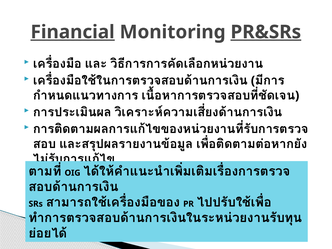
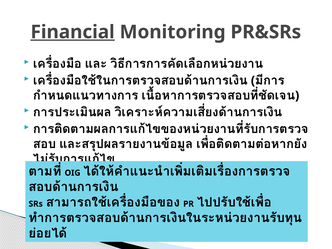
PR&SRs underline: present -> none
